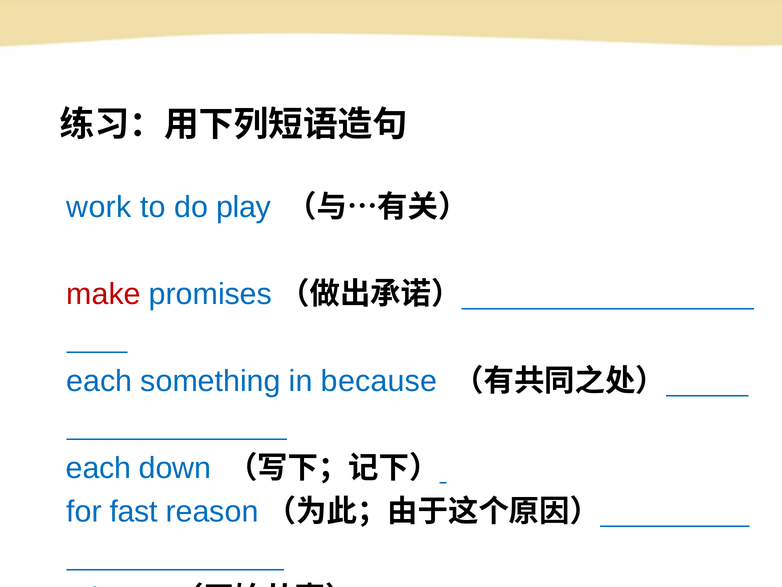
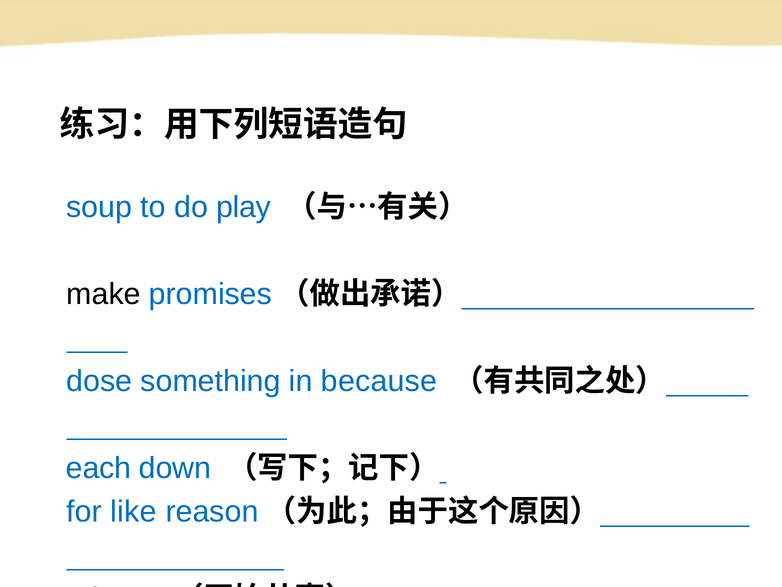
work: work -> soup
make colour: red -> black
each at (99, 381): each -> dose
fast: fast -> like
